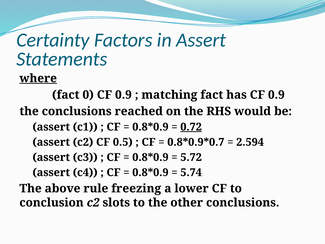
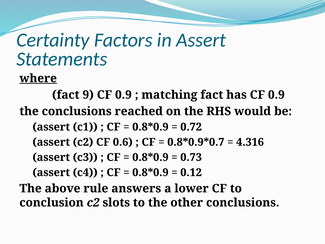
0: 0 -> 9
0.72 underline: present -> none
0.5: 0.5 -> 0.6
2.594: 2.594 -> 4.316
5.72: 5.72 -> 0.73
5.74: 5.74 -> 0.12
freezing: freezing -> answers
